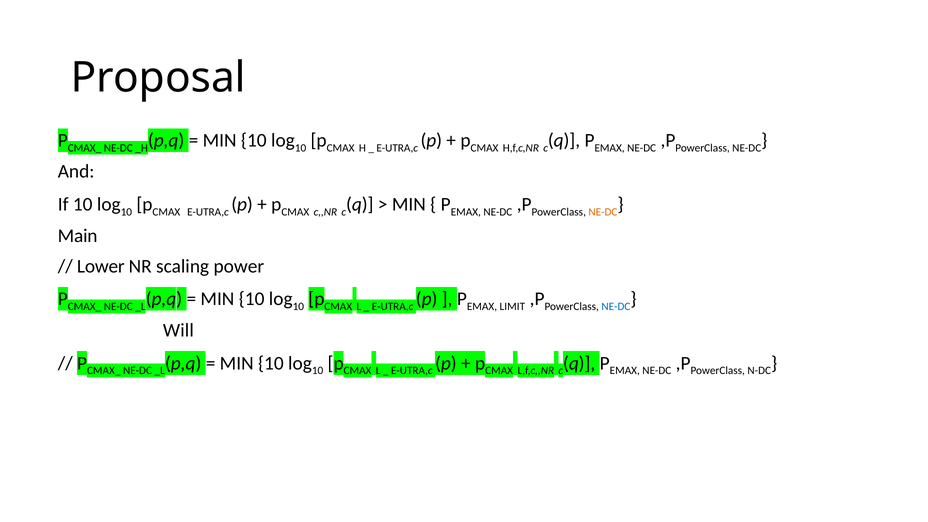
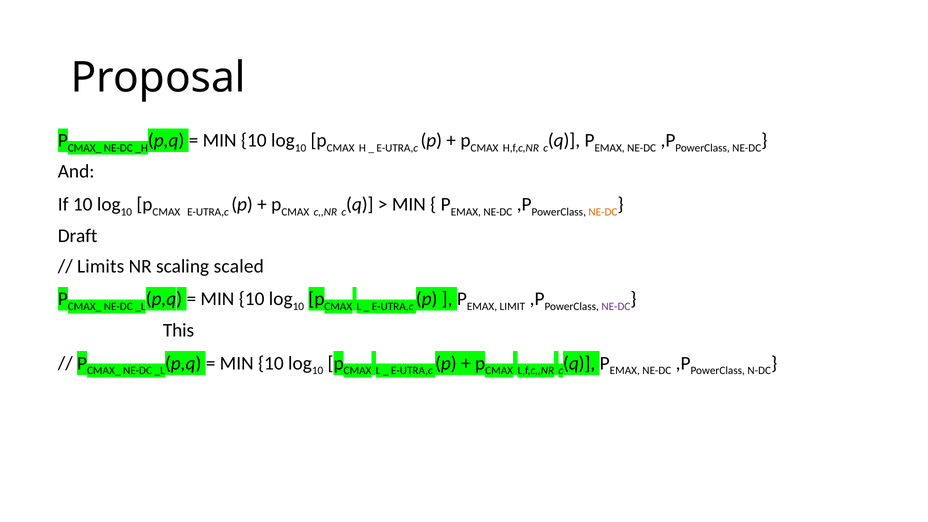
Main: Main -> Draft
Lower: Lower -> Limits
power: power -> scaled
NE-DC at (616, 307) colour: blue -> purple
Will: Will -> This
